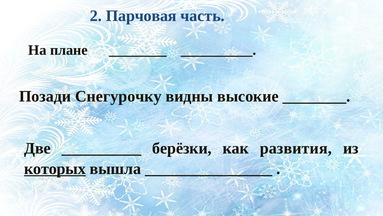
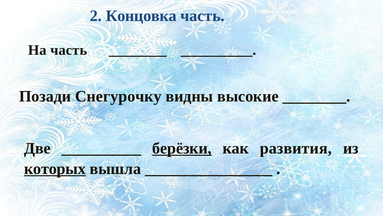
Парчовая: Парчовая -> Концовка
На плане: плане -> часть
берёзки underline: none -> present
